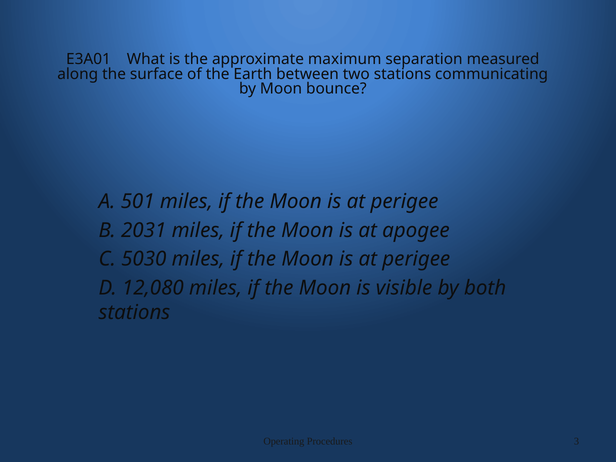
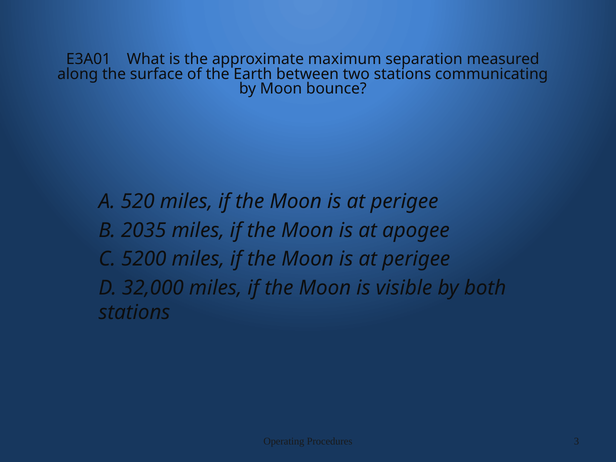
501: 501 -> 520
2031: 2031 -> 2035
5030: 5030 -> 5200
12,080: 12,080 -> 32,000
